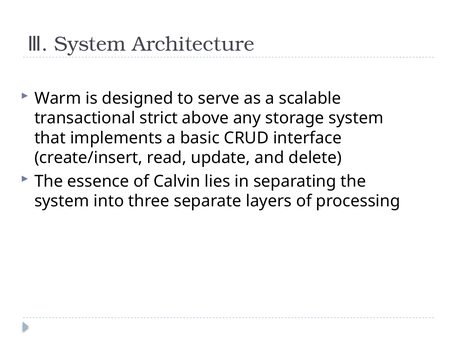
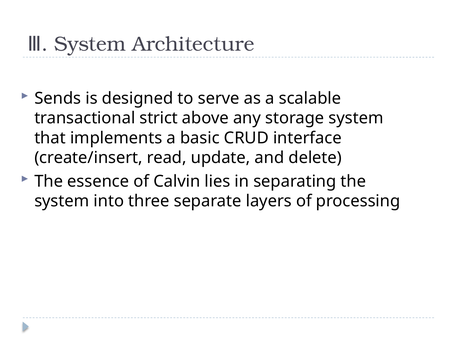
Warm: Warm -> Sends
